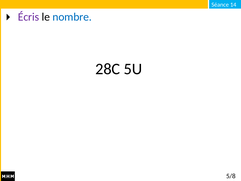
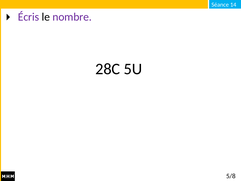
nombre colour: blue -> purple
